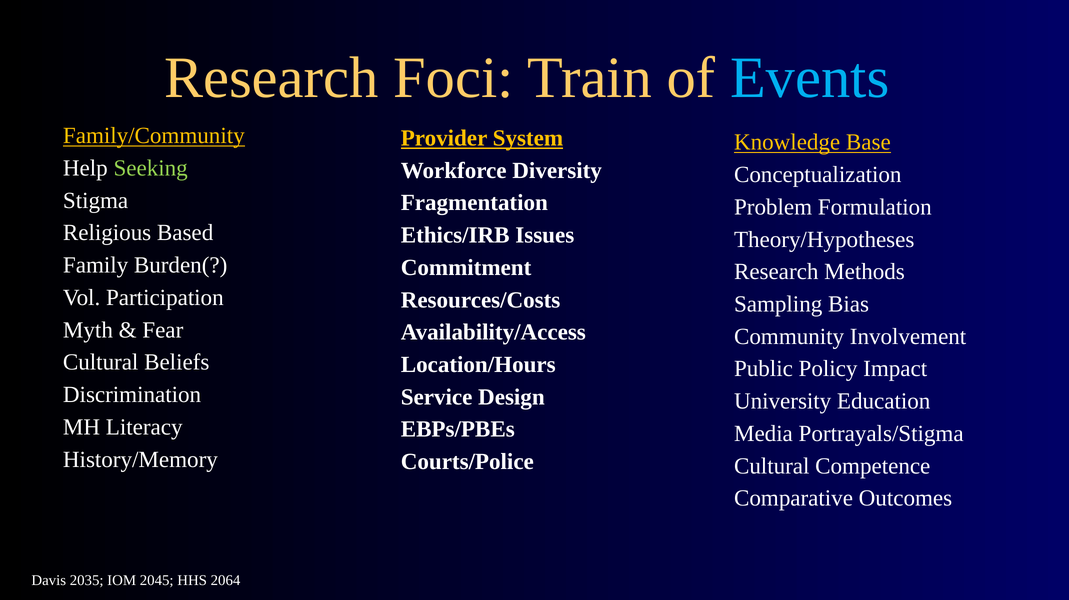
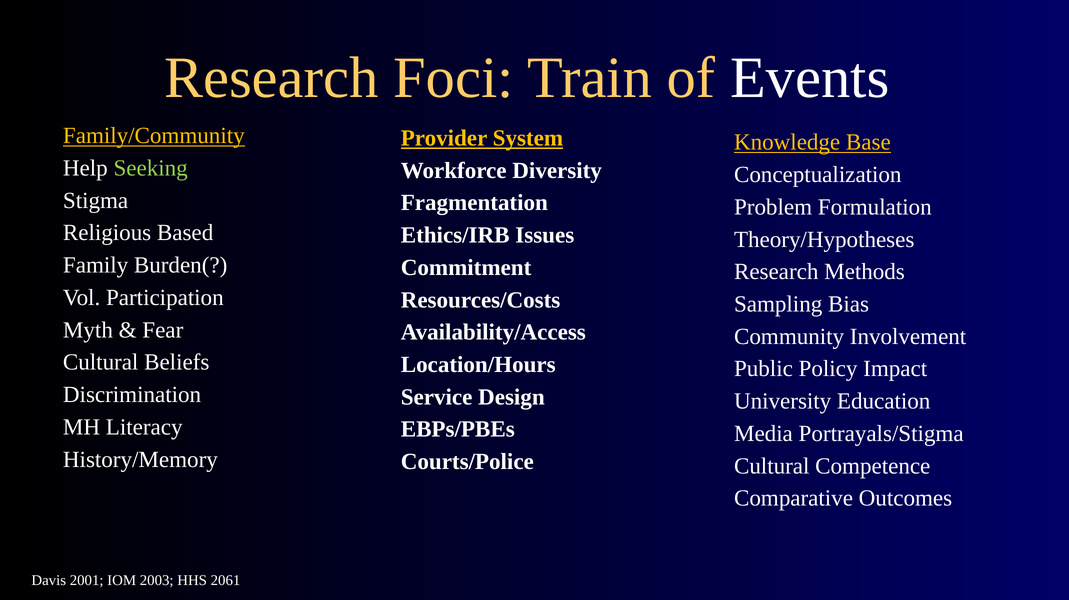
Events colour: light blue -> white
2035: 2035 -> 2001
2045: 2045 -> 2003
2064: 2064 -> 2061
